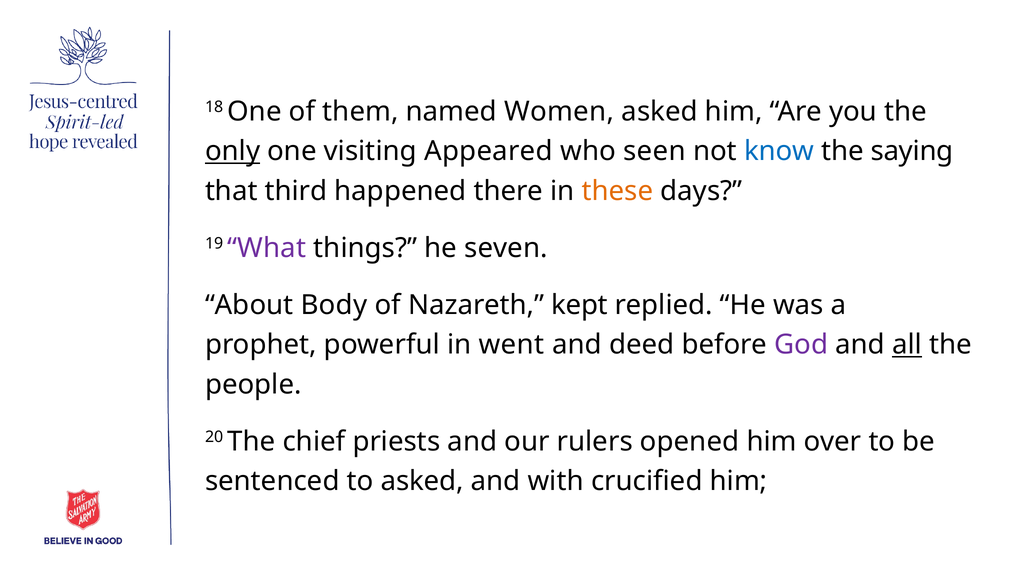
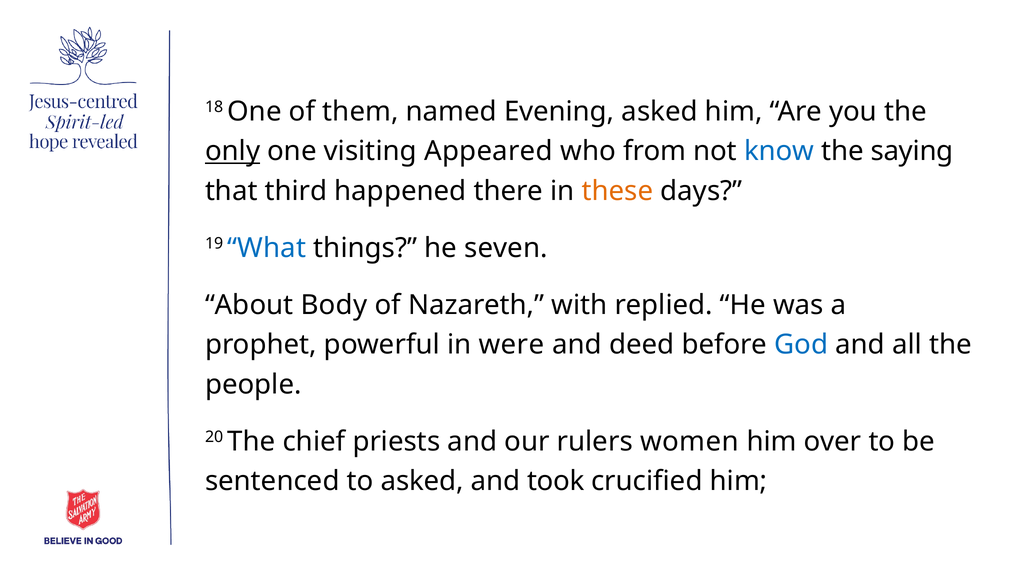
Women: Women -> Evening
seen: seen -> from
What colour: purple -> blue
kept: kept -> with
went: went -> were
God colour: purple -> blue
all underline: present -> none
opened: opened -> women
with: with -> took
